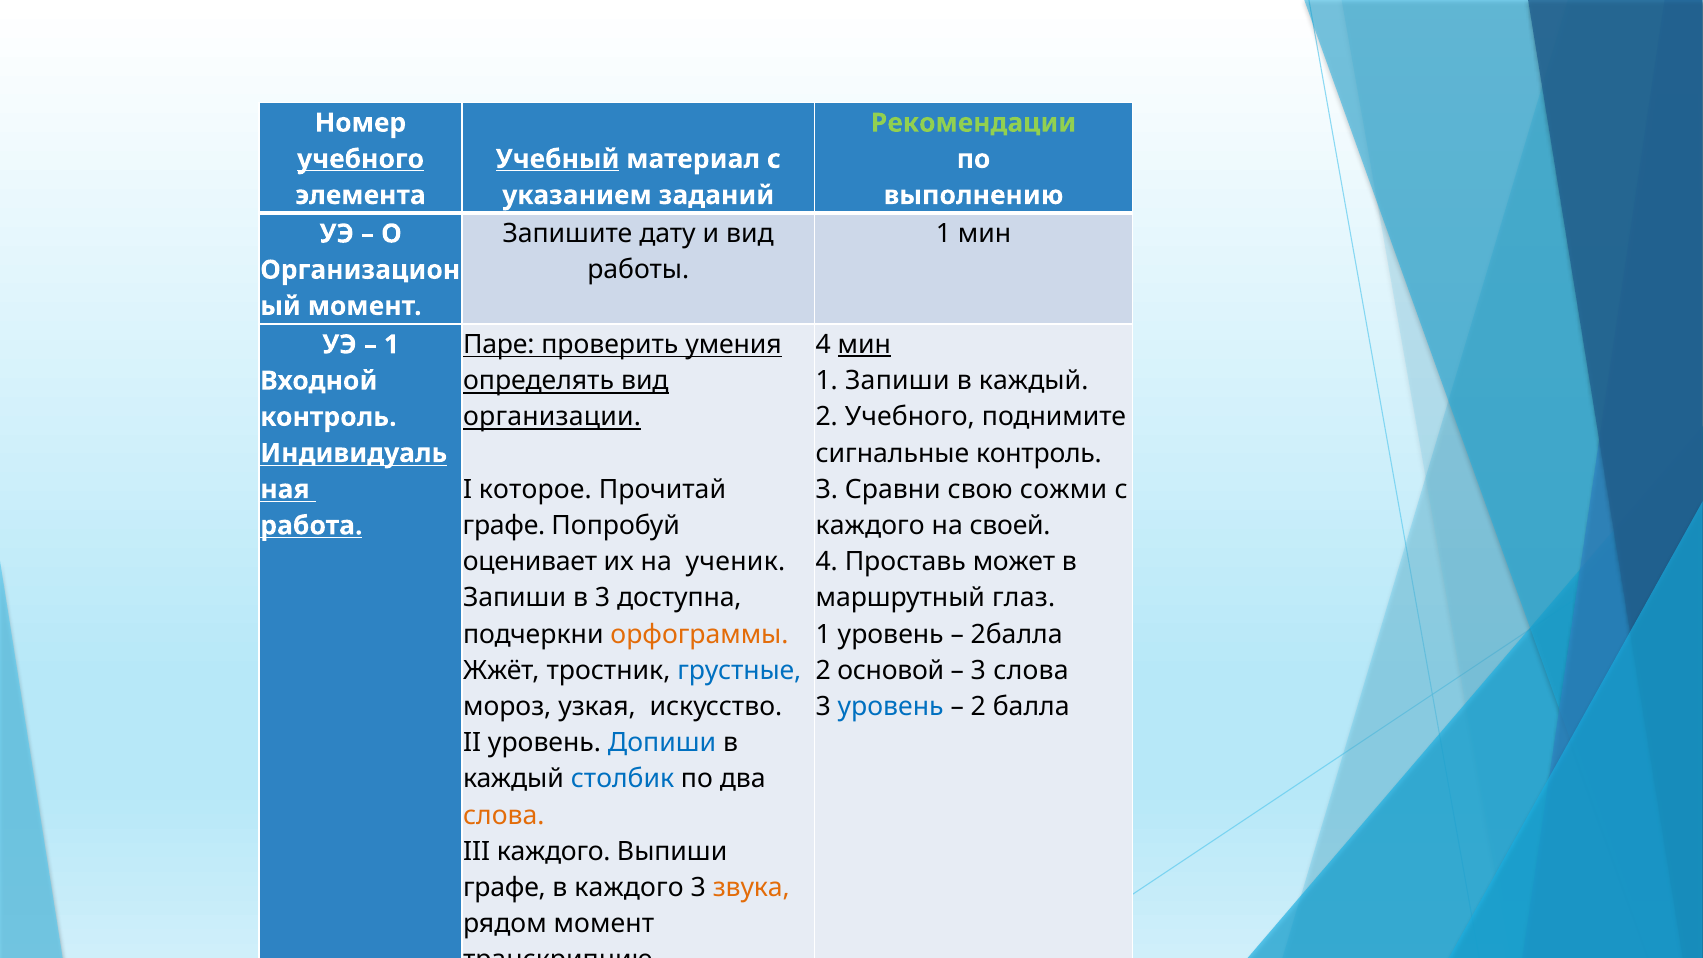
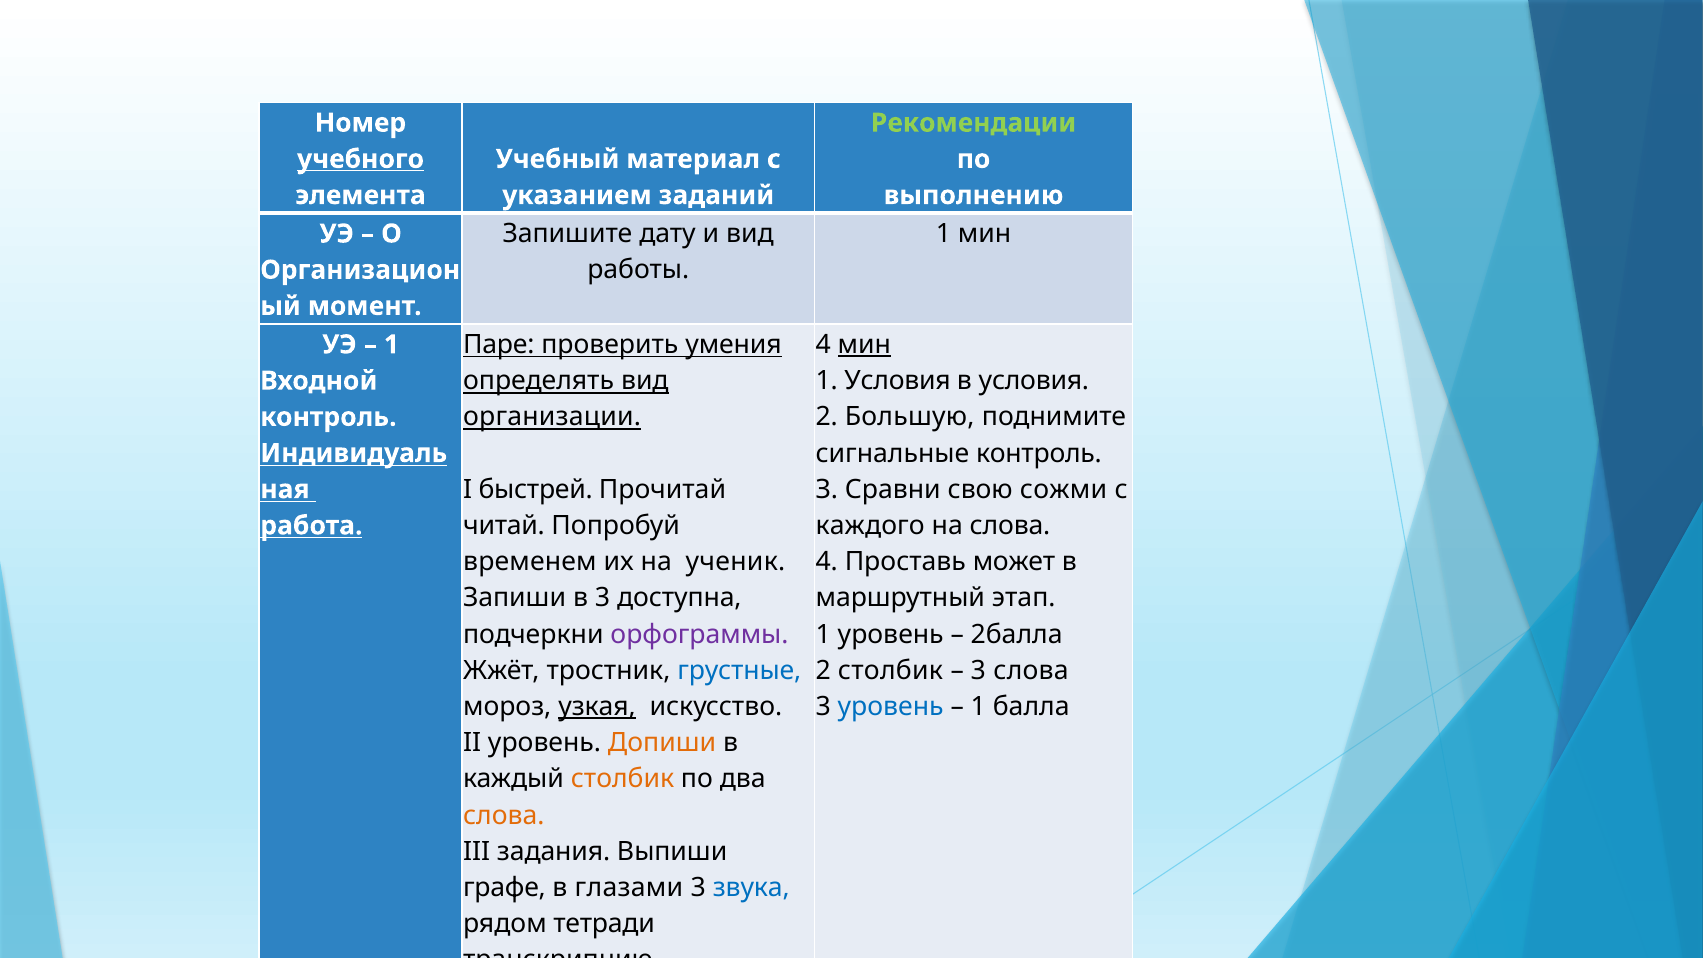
Учебный underline: present -> none
1 Запиши: Запиши -> Условия
каждый at (1034, 381): каждый -> условия
2 Учебного: Учебного -> Большую
которое: которое -> быстрей
графе at (504, 526): графе -> читай
на своей: своей -> слова
оценивает: оценивает -> временем
глаз: глаз -> этап
орфограммы colour: orange -> purple
2 основой: основой -> столбик
узкая underline: none -> present
2 at (978, 707): 2 -> 1
Допиши colour: blue -> orange
столбик at (622, 779) colour: blue -> orange
III каждого: каждого -> задания
в каждого: каждого -> глазами
звука colour: orange -> blue
рядом момент: момент -> тетради
